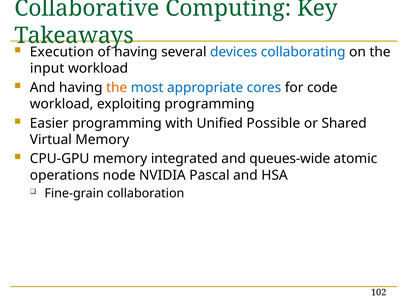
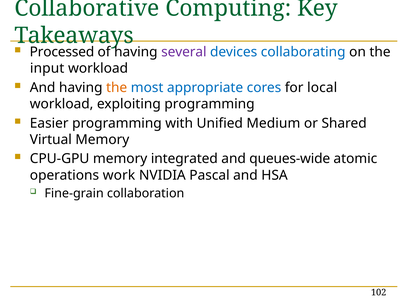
Execution: Execution -> Processed
several colour: black -> purple
code: code -> local
Possible: Possible -> Medium
node: node -> work
